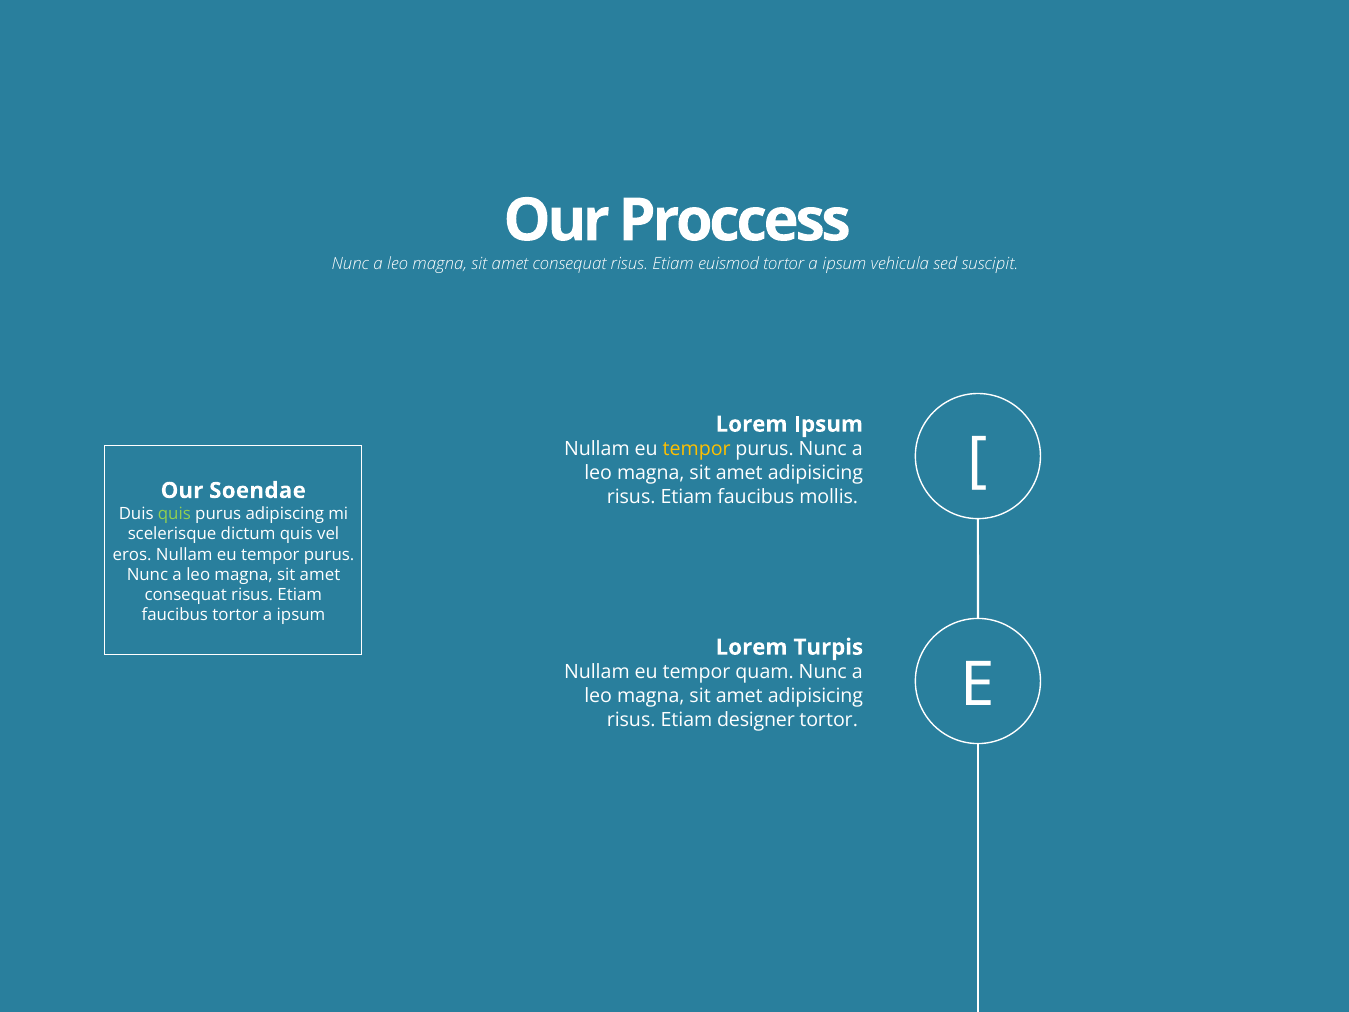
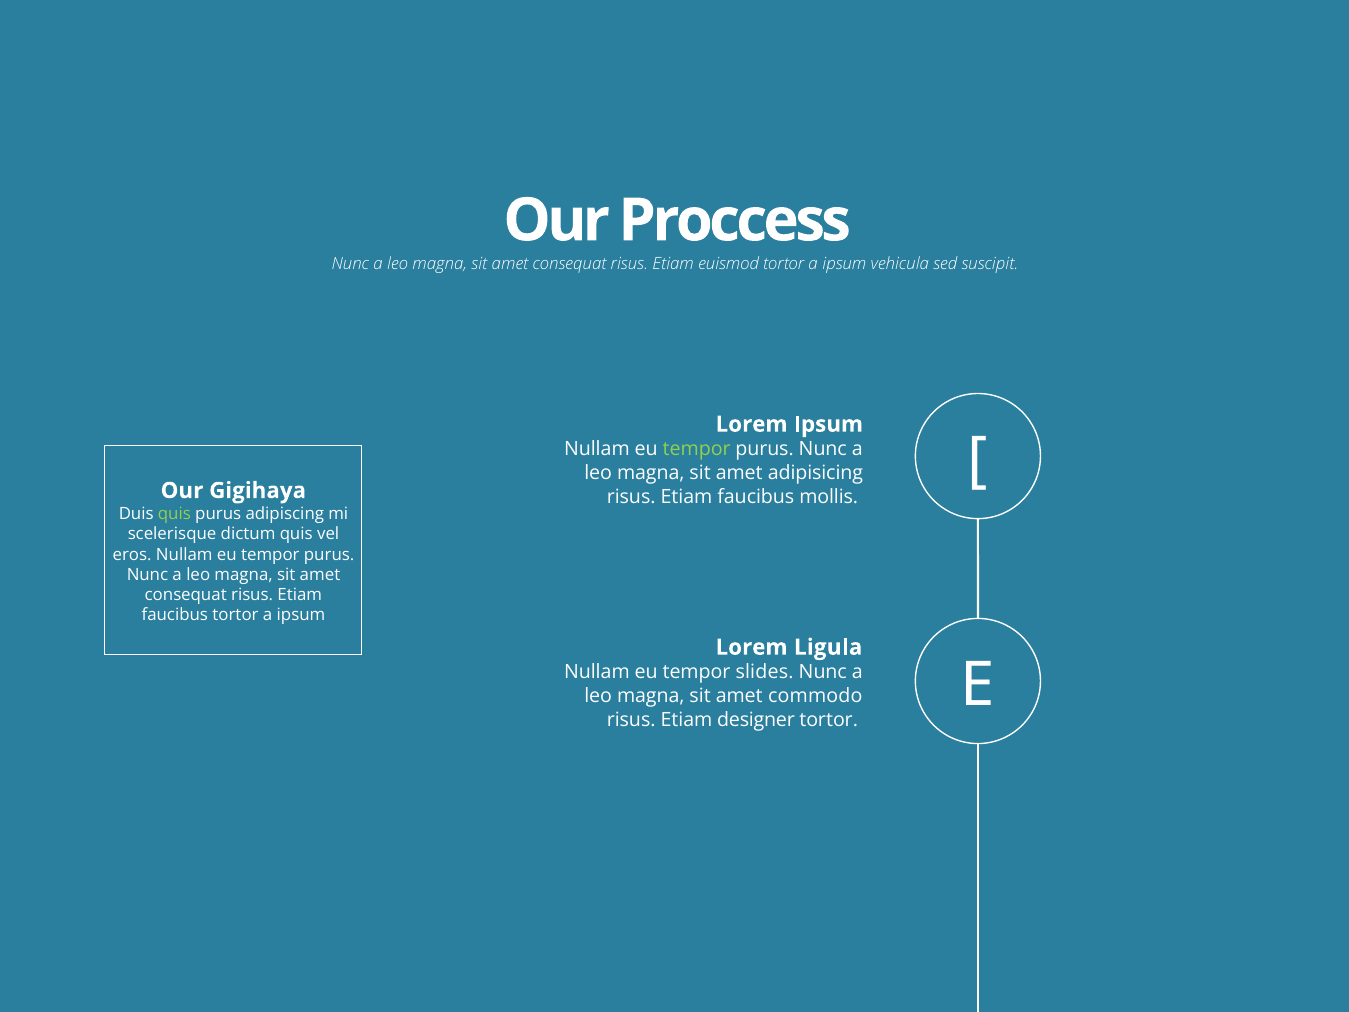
tempor at (697, 449) colour: yellow -> light green
Soendae: Soendae -> Gigihaya
Turpis: Turpis -> Ligula
quam: quam -> slides
adipisicing at (815, 696): adipisicing -> commodo
